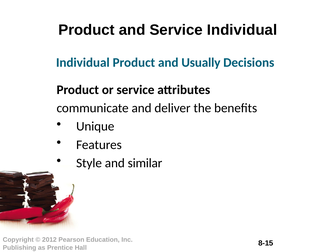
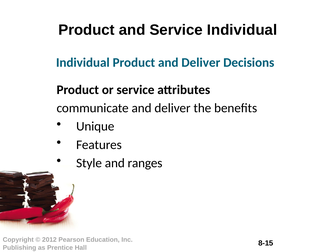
Product and Usually: Usually -> Deliver
similar: similar -> ranges
